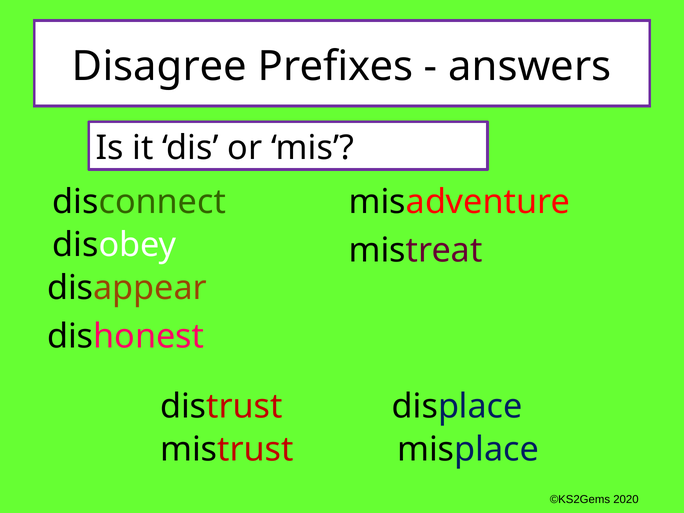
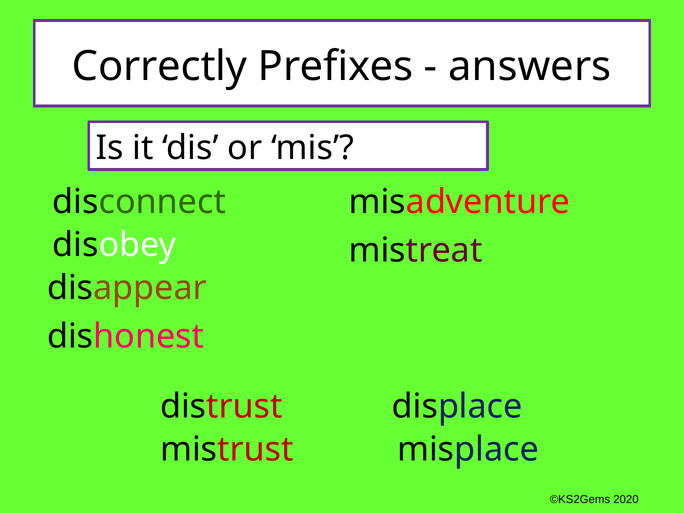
Disagree: Disagree -> Correctly
